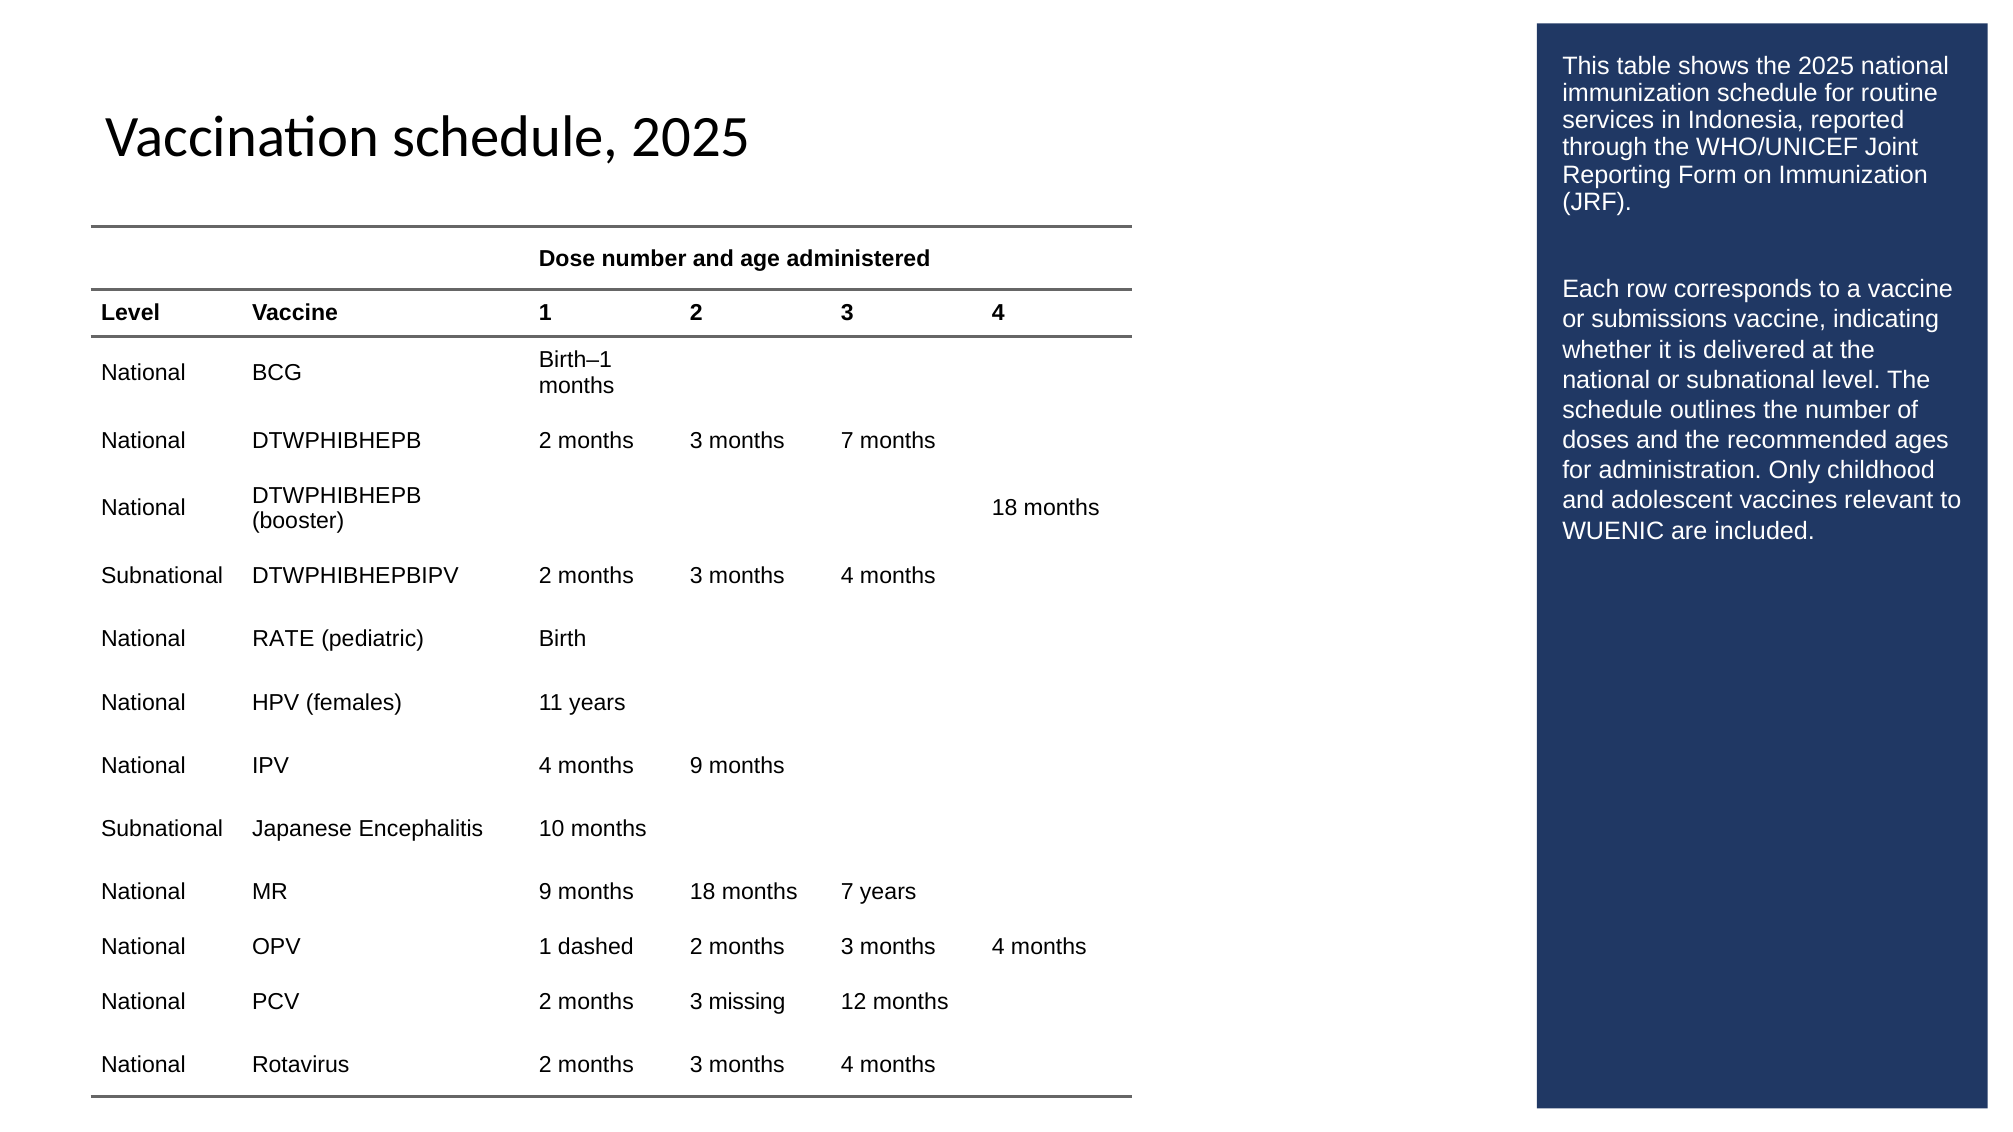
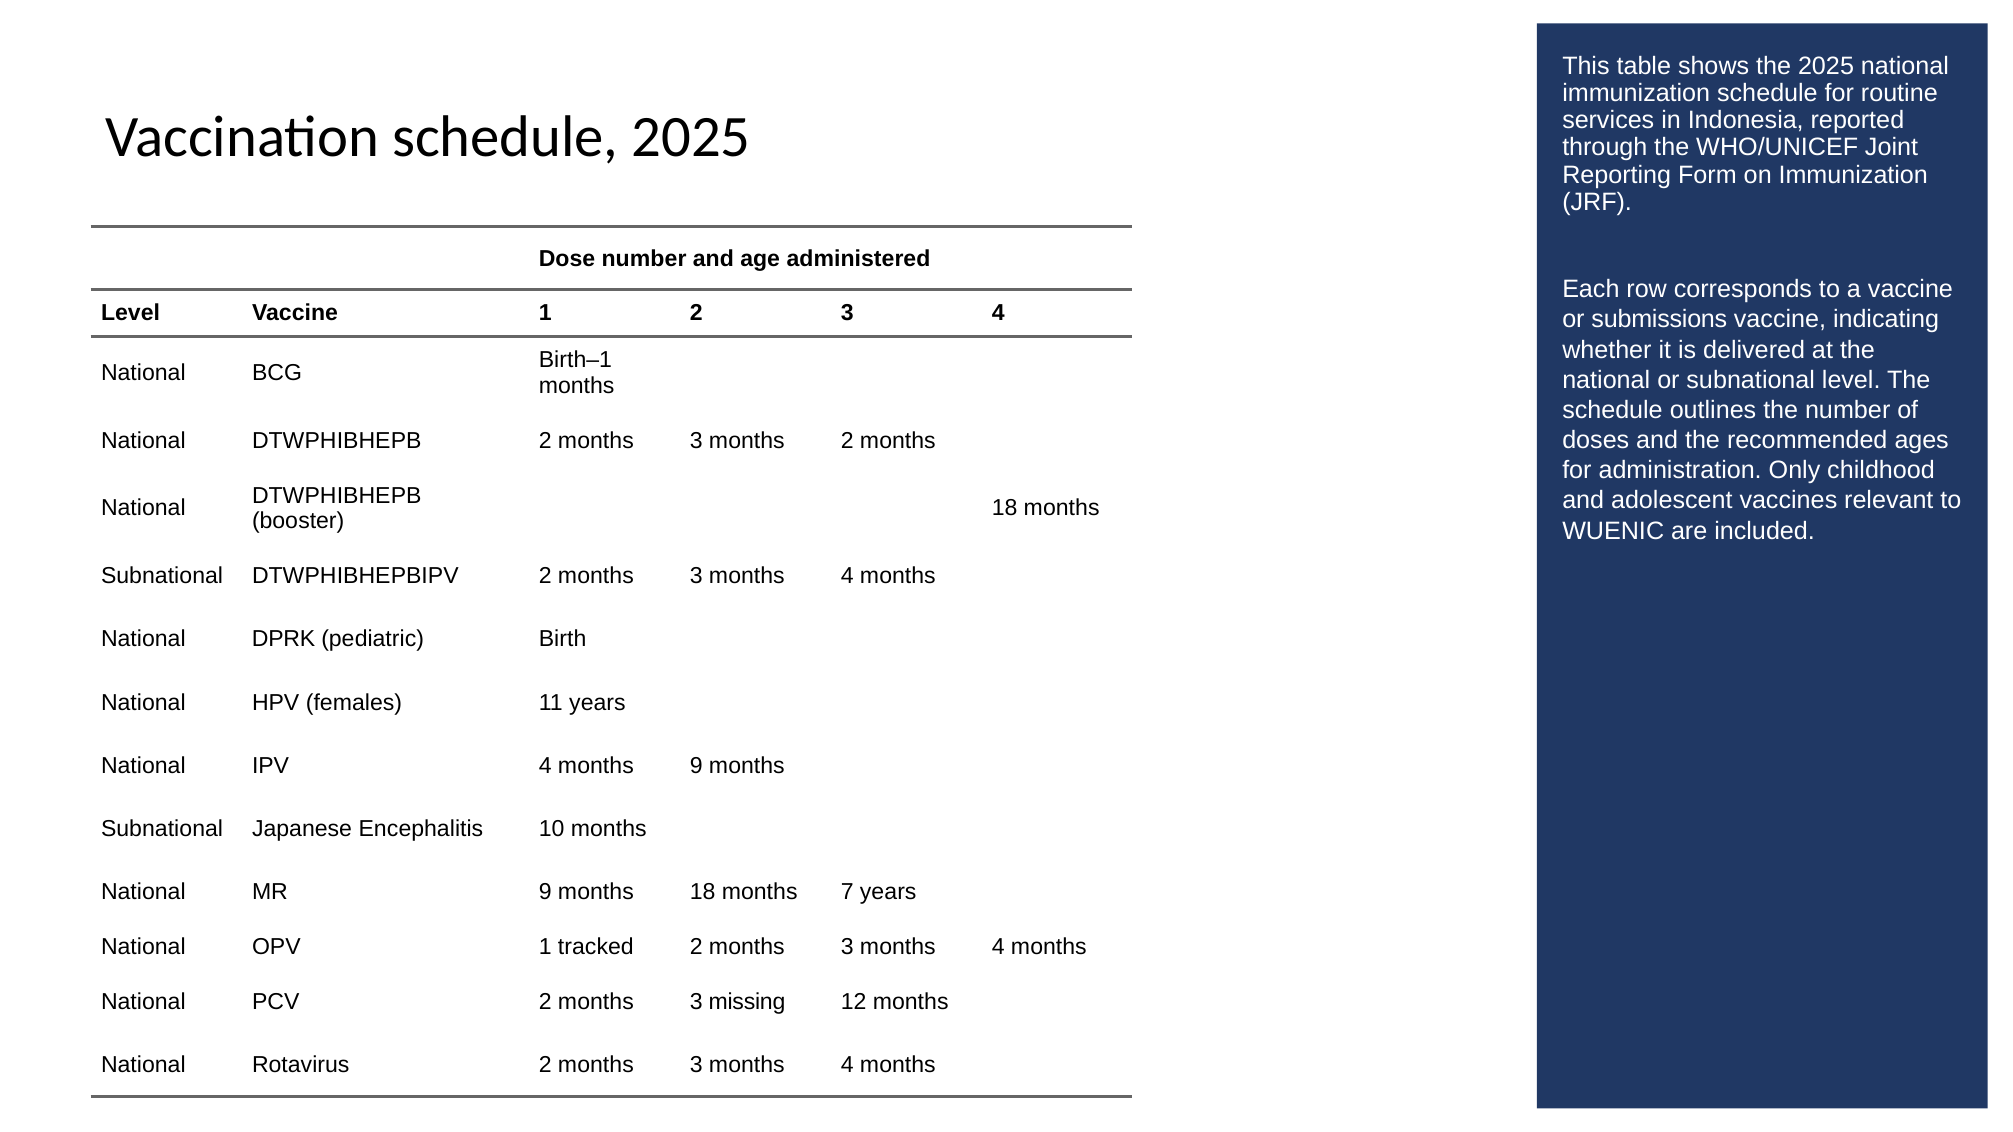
3 months 7: 7 -> 2
RATE: RATE -> DPRK
dashed: dashed -> tracked
